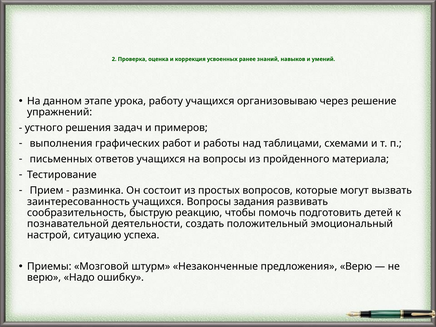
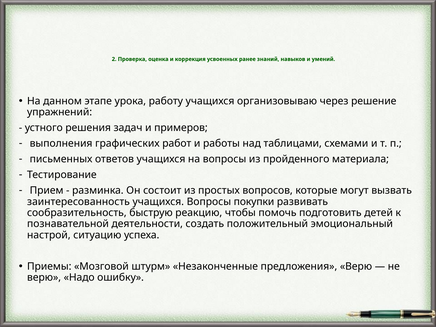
задания: задания -> покупки
